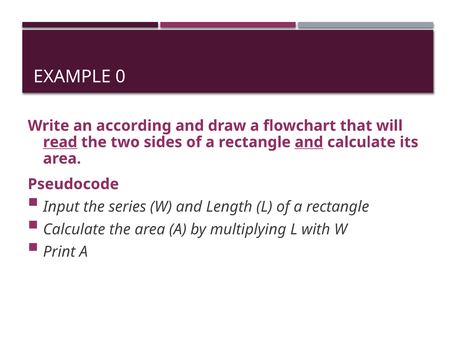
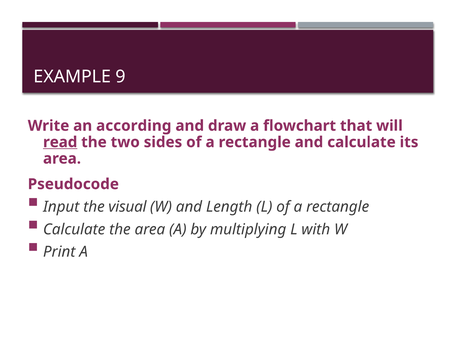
0: 0 -> 9
and at (309, 142) underline: present -> none
series: series -> visual
